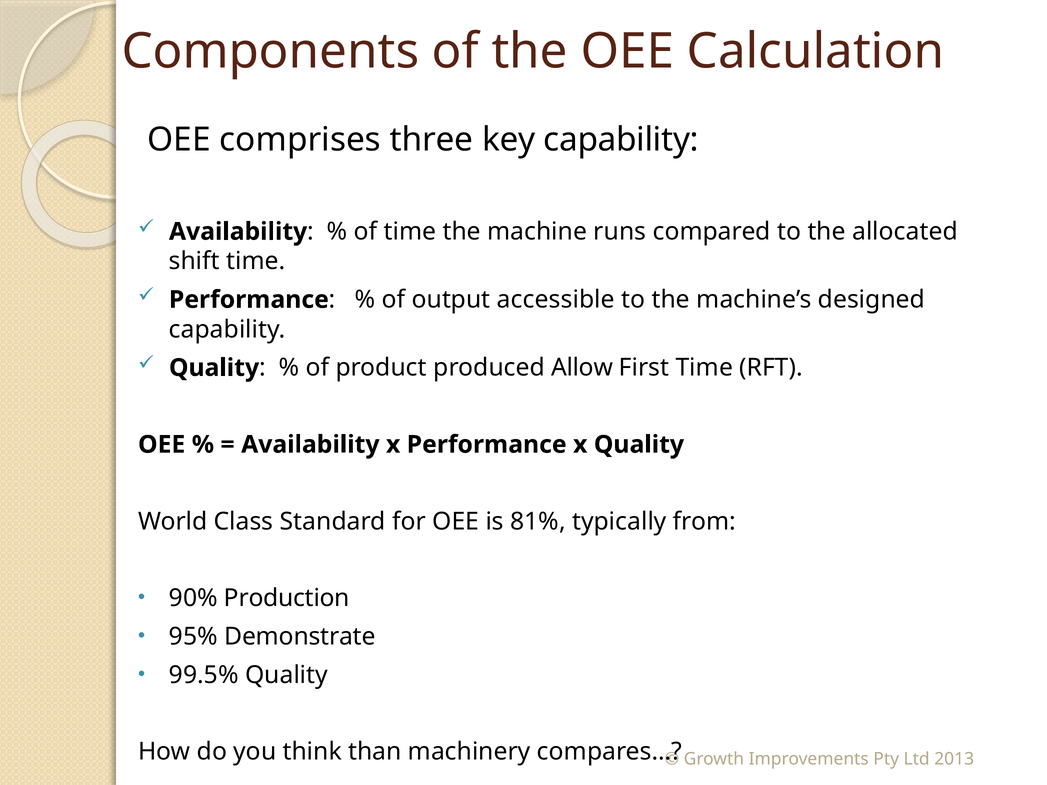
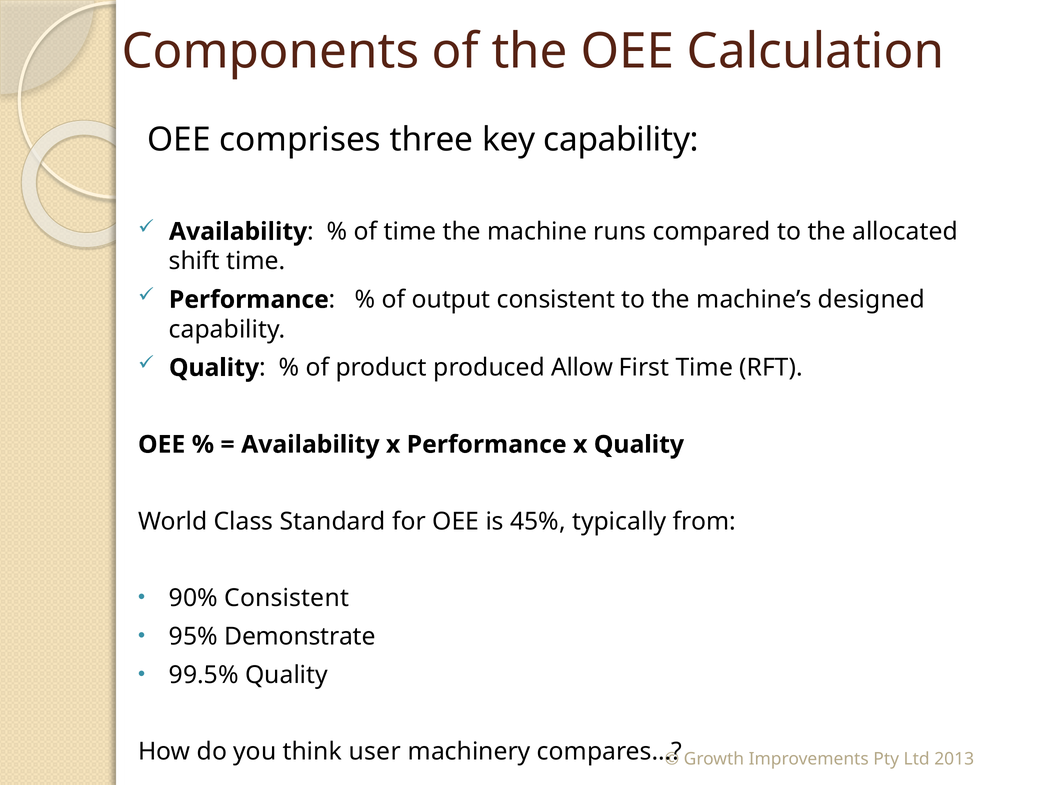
output accessible: accessible -> consistent
81%: 81% -> 45%
90% Production: Production -> Consistent
than: than -> user
